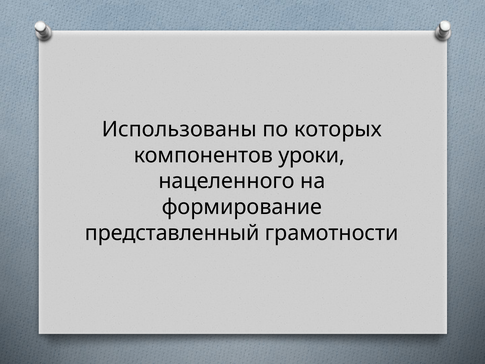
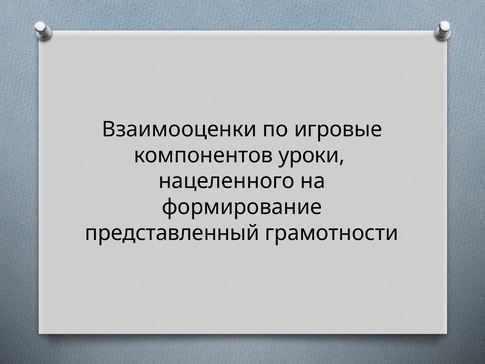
Использованы: Использованы -> Взаимооценки
которых: которых -> игровые
